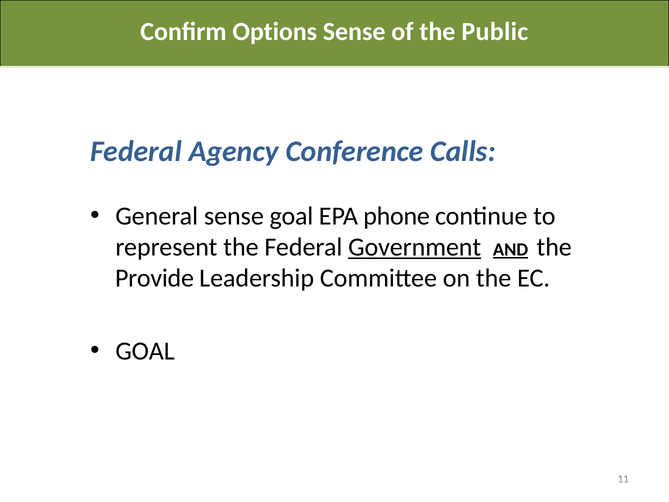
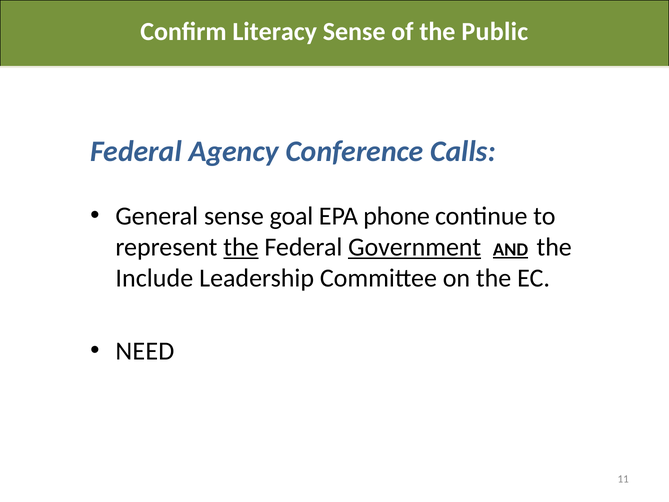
Options: Options -> Literacy
the at (241, 247) underline: none -> present
Provide: Provide -> Include
GOAL at (145, 351): GOAL -> NEED
